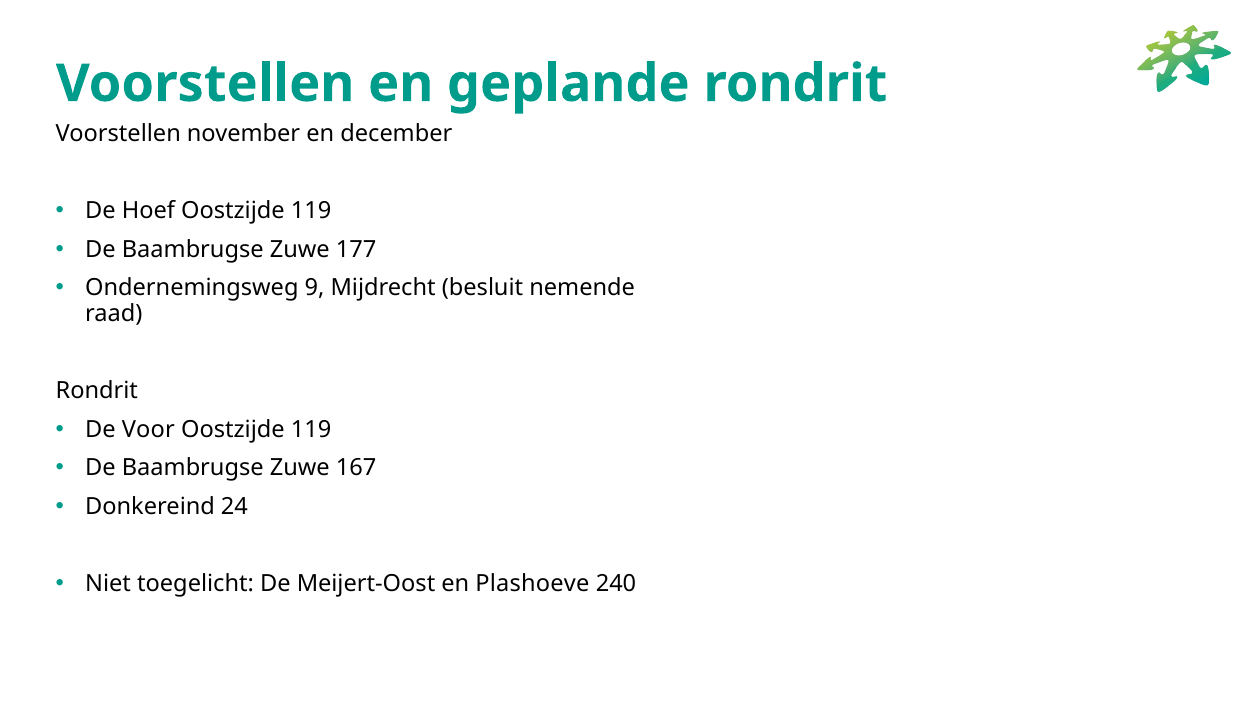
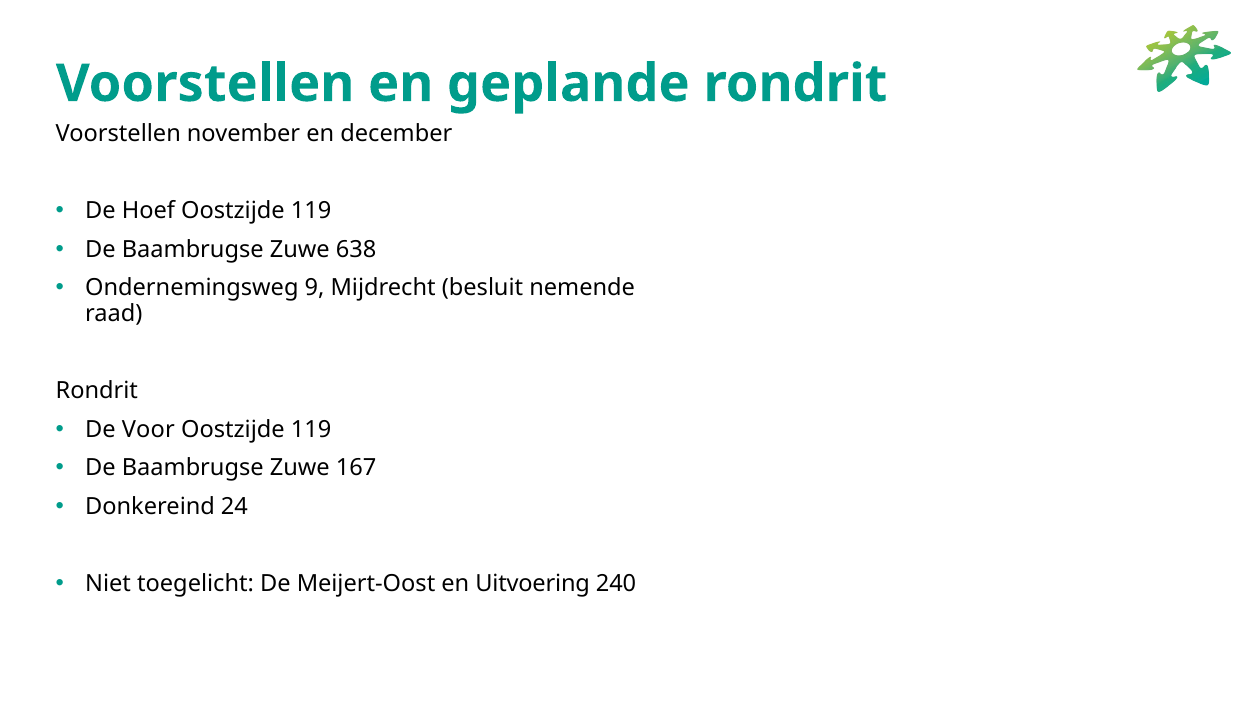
177: 177 -> 638
Plashoeve: Plashoeve -> Uitvoering
